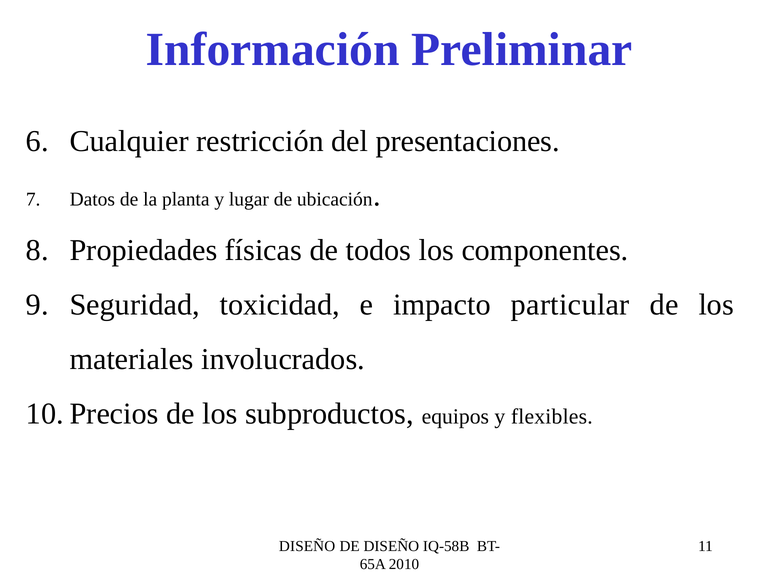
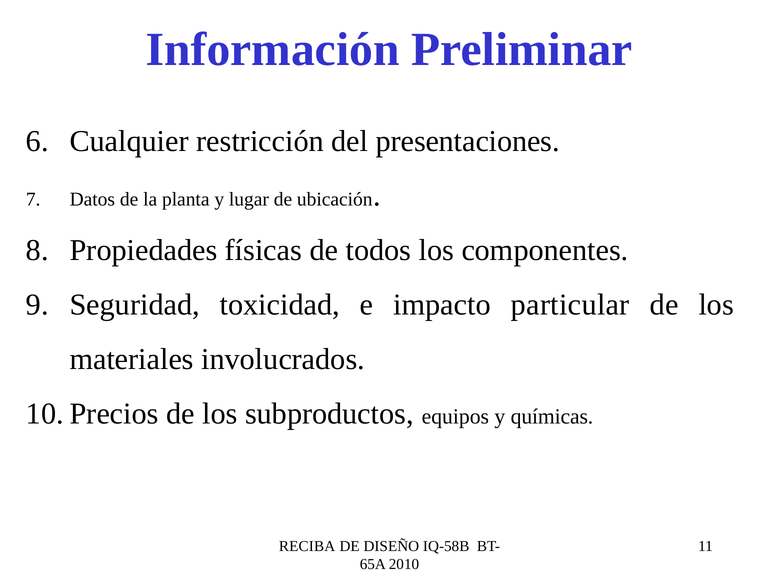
flexibles: flexibles -> químicas
DISEÑO at (307, 546): DISEÑO -> RECIBA
